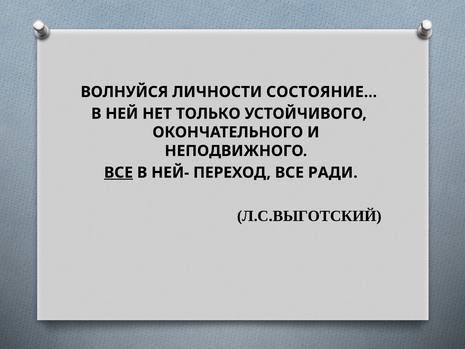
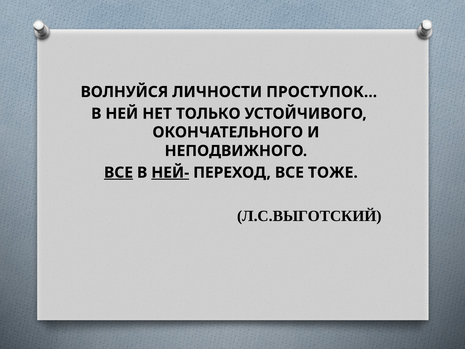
СОСТОЯНИЕ…: СОСТОЯНИЕ… -> ПРОСТУПОК…
НЕЙ- underline: none -> present
РАДИ: РАДИ -> ТОЖЕ
